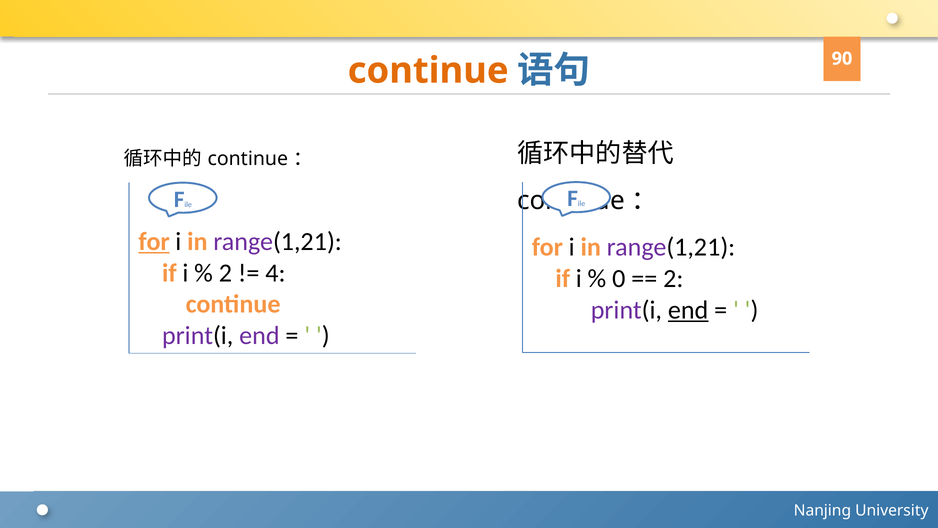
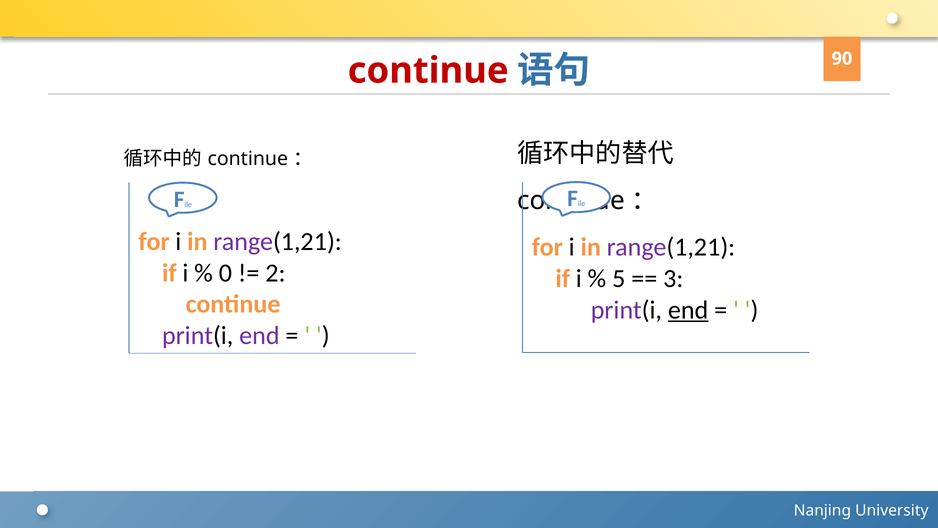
continue at (428, 71) colour: orange -> red
for at (154, 241) underline: present -> none
2 at (225, 273): 2 -> 0
4: 4 -> 2
0: 0 -> 5
2 at (673, 278): 2 -> 3
